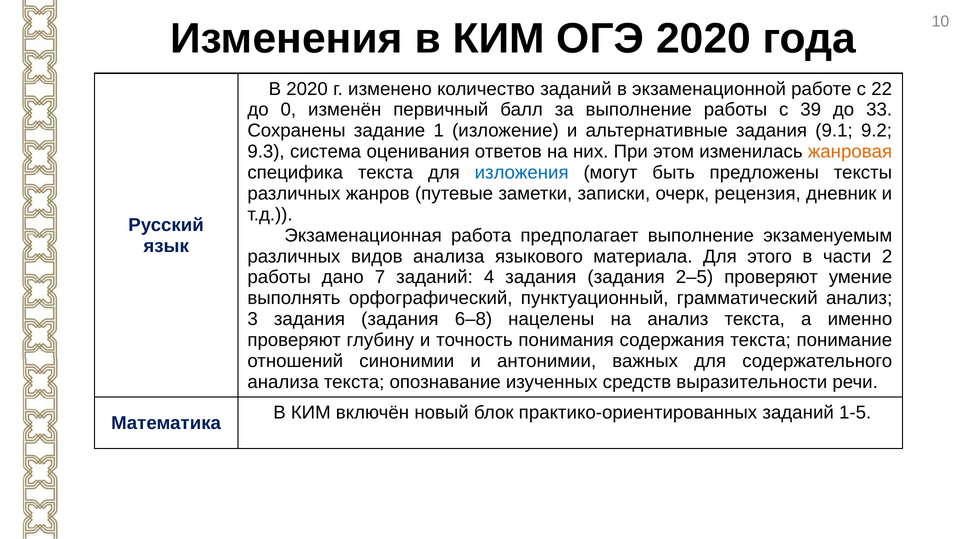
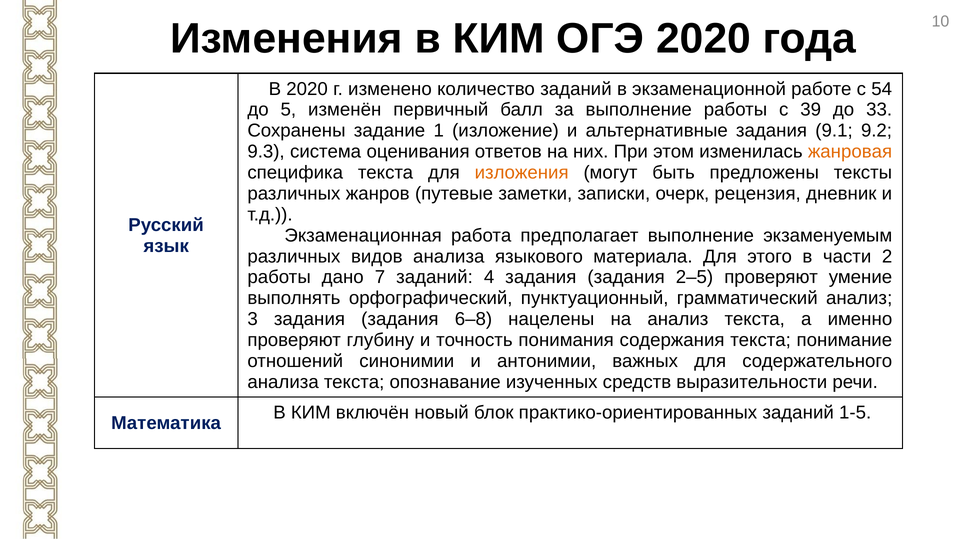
22: 22 -> 54
0: 0 -> 5
изложения colour: blue -> orange
